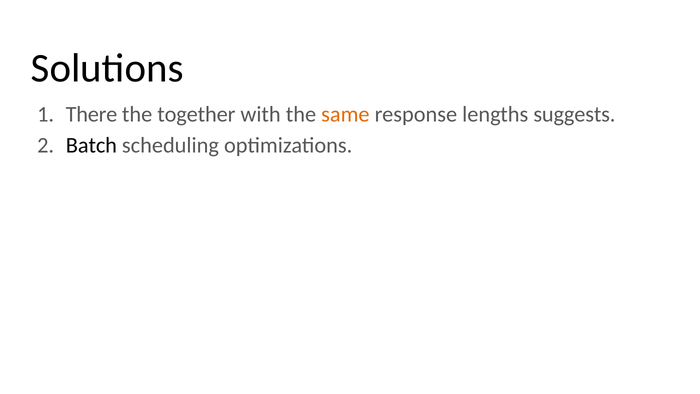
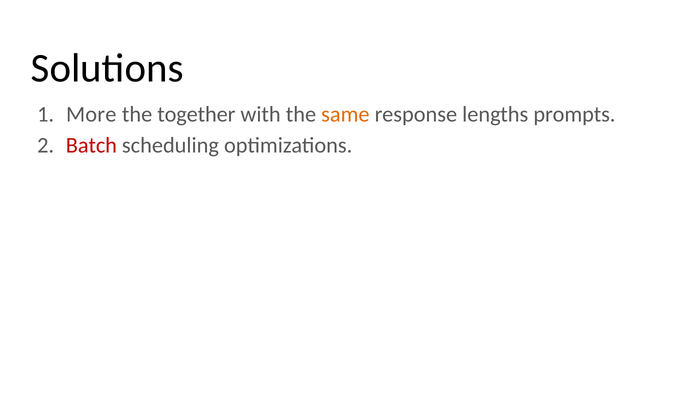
There: There -> More
suggests: suggests -> prompts
Batch colour: black -> red
